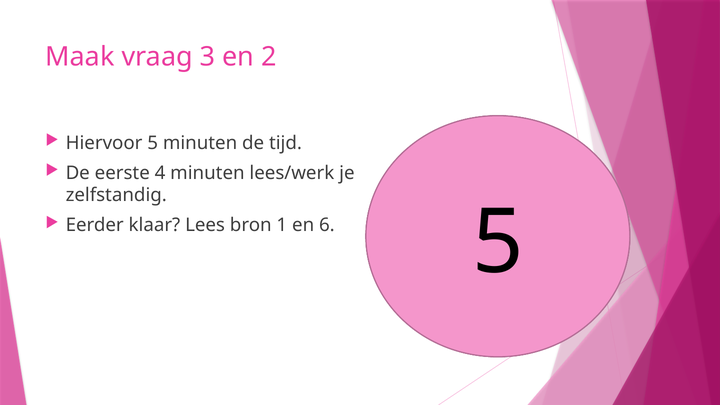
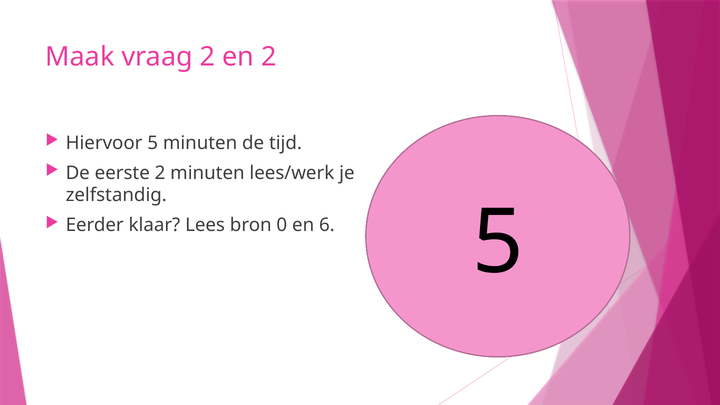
vraag 3: 3 -> 2
eerste 4: 4 -> 2
1: 1 -> 0
